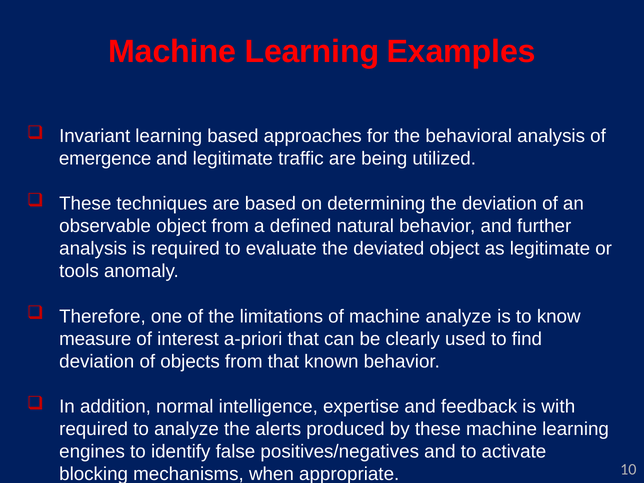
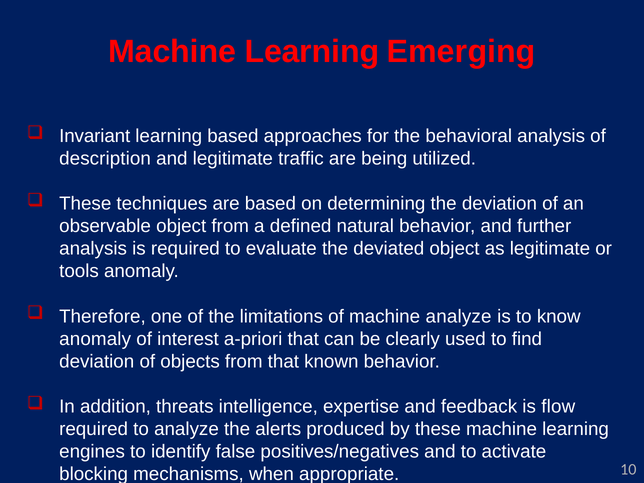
Examples: Examples -> Emerging
emergence: emergence -> description
measure at (95, 339): measure -> anomaly
normal: normal -> threats
with: with -> flow
